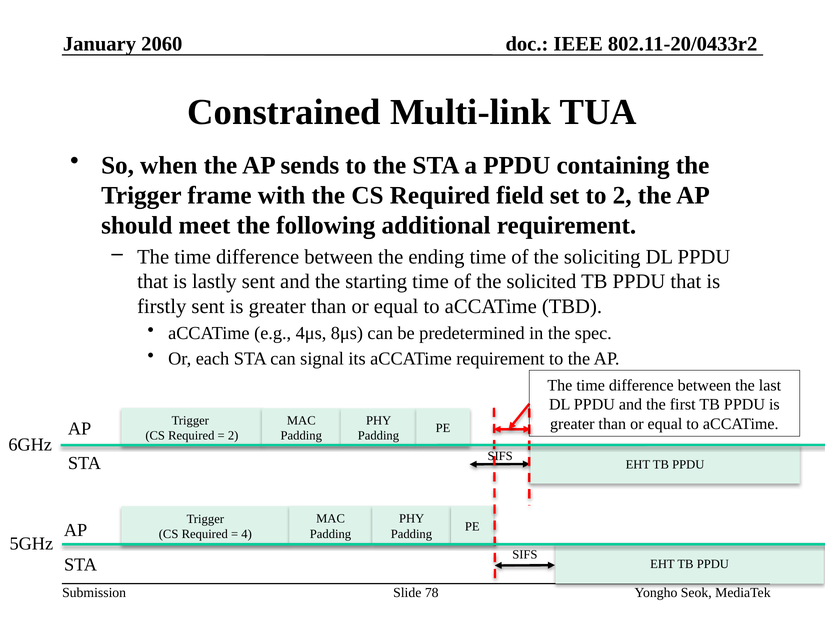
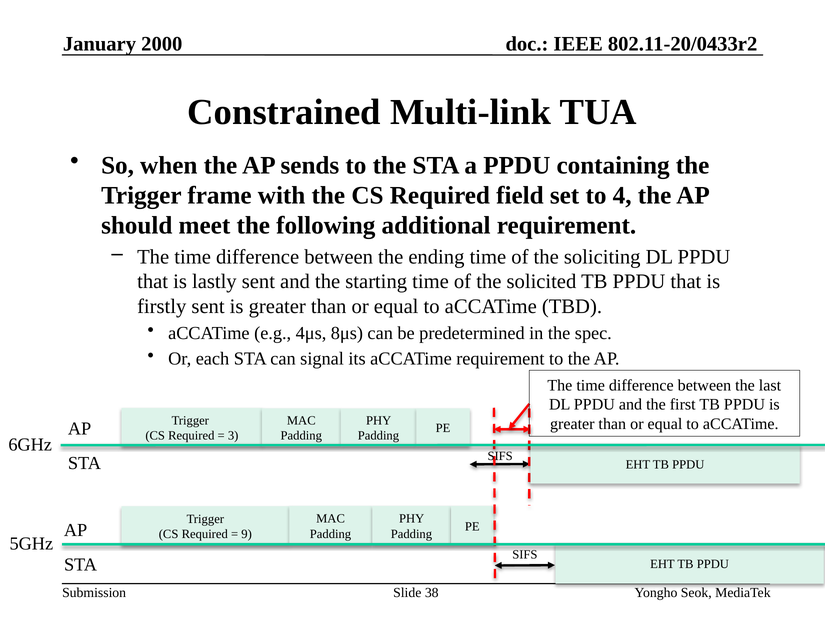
2060: 2060 -> 2000
to 2: 2 -> 4
2 at (233, 436): 2 -> 3
4: 4 -> 9
78: 78 -> 38
